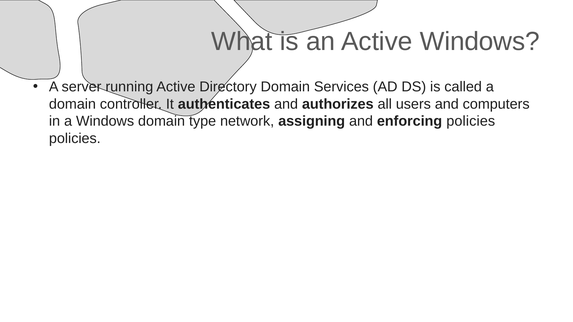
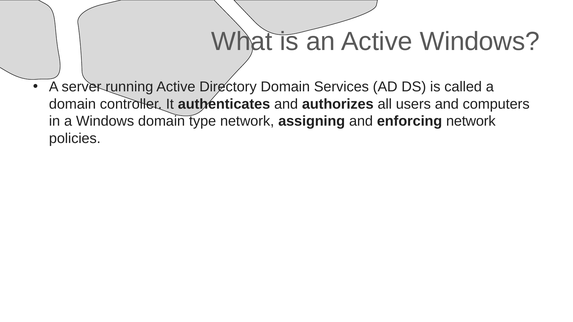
enforcing policies: policies -> network
